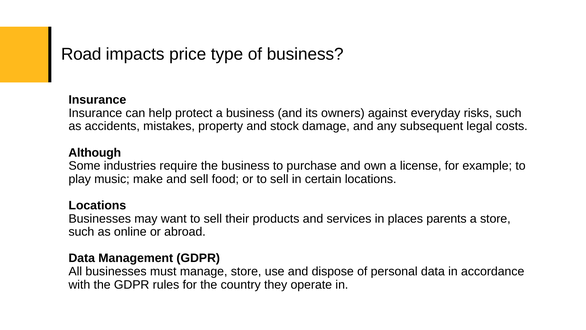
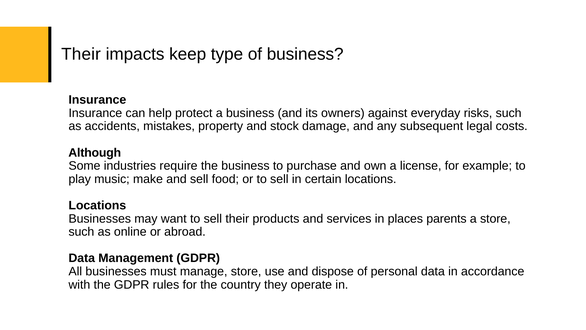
Road at (81, 54): Road -> Their
price: price -> keep
